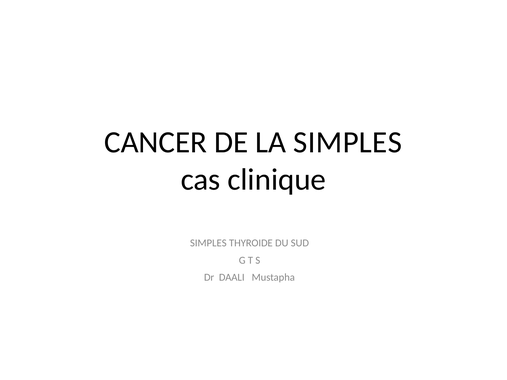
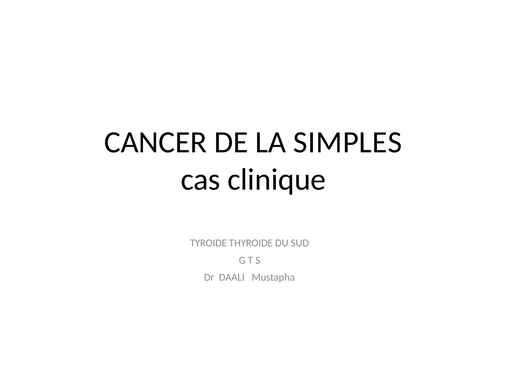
SIMPLES at (208, 243): SIMPLES -> TYROIDE
